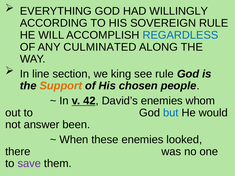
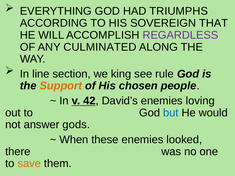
WILLINGLY: WILLINGLY -> TRIUMPHS
SOVEREIGN RULE: RULE -> THAT
REGARDLESS colour: blue -> purple
whom: whom -> loving
been: been -> gods
save colour: purple -> orange
